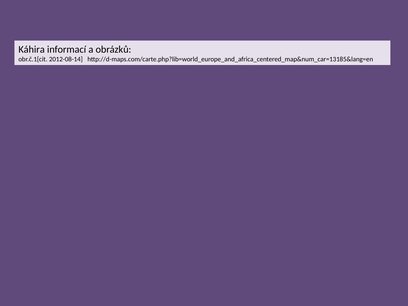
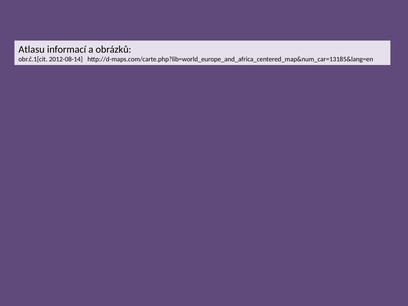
Káhira: Káhira -> Atlasu
